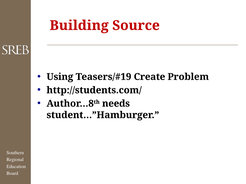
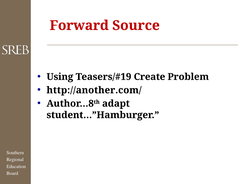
Building: Building -> Forward
http://students.com/: http://students.com/ -> http://another.com/
needs: needs -> adapt
